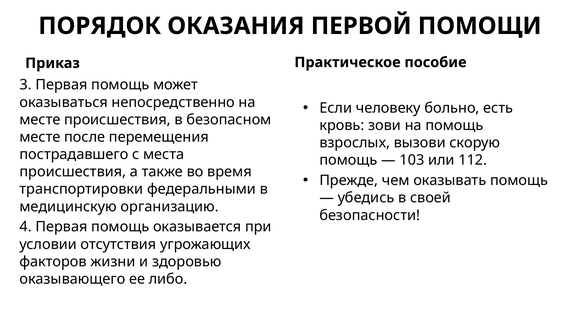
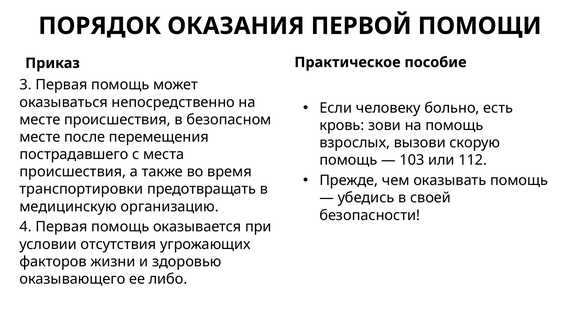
федеральными: федеральными -> предотвращать
